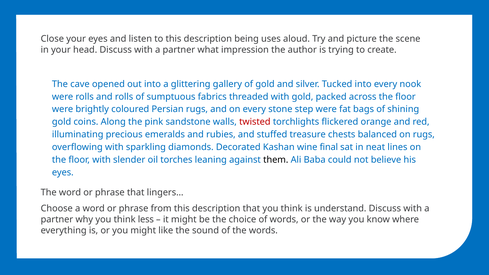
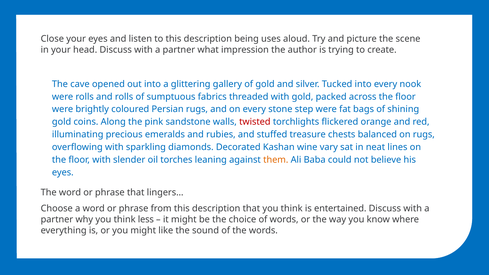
final: final -> vary
them colour: black -> orange
understand: understand -> entertained
